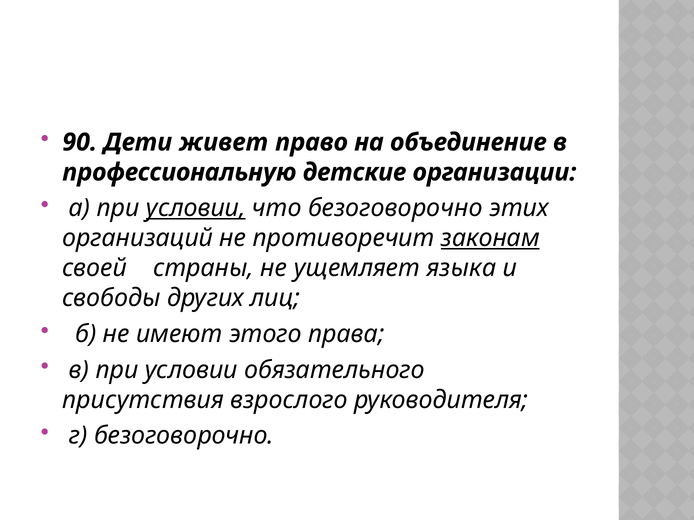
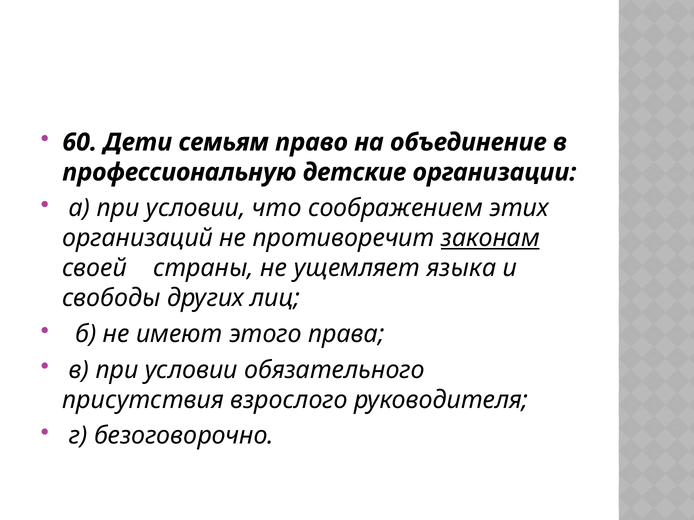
90: 90 -> 60
живет: живет -> семьям
условии at (196, 208) underline: present -> none
что безоговорочно: безоговорочно -> соображением
